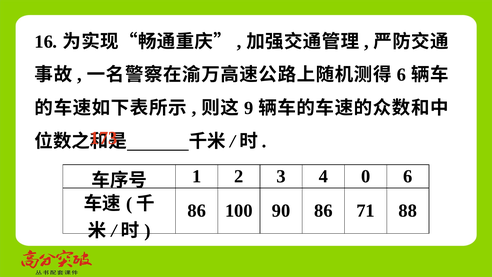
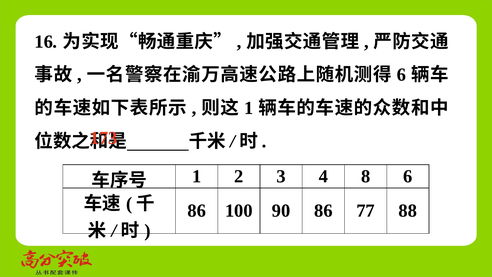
9 at (249, 108): 9 -> 1
0: 0 -> 8
71: 71 -> 77
